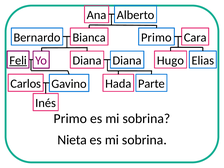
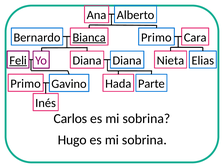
Bianca underline: none -> present
Hugo: Hugo -> Nieta
Carlos at (26, 84): Carlos -> Primo
Primo at (70, 119): Primo -> Carlos
Nieta: Nieta -> Hugo
